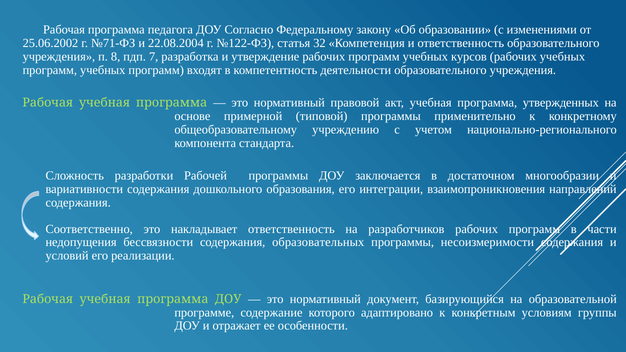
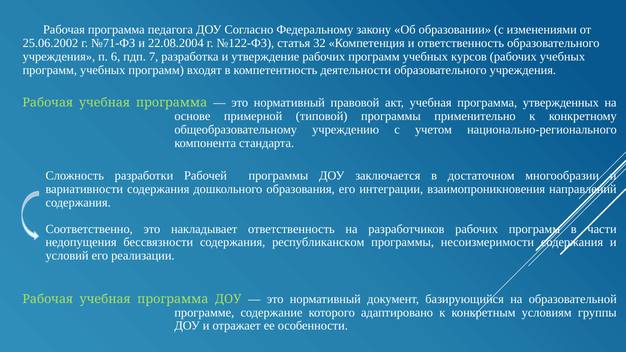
8: 8 -> 6
образовательных: образовательных -> республиканском
